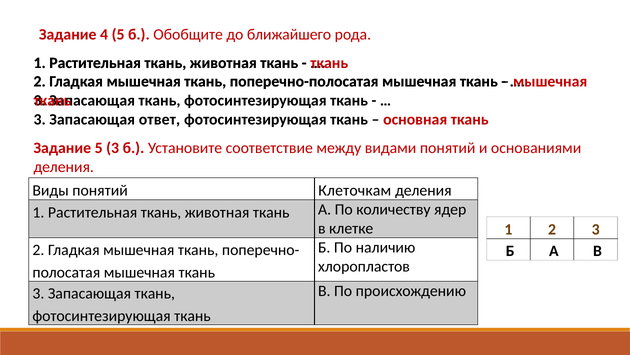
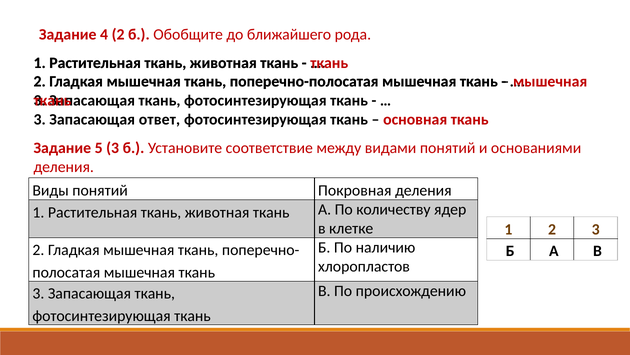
4 5: 5 -> 2
Клеточкам: Клеточкам -> Покровная
